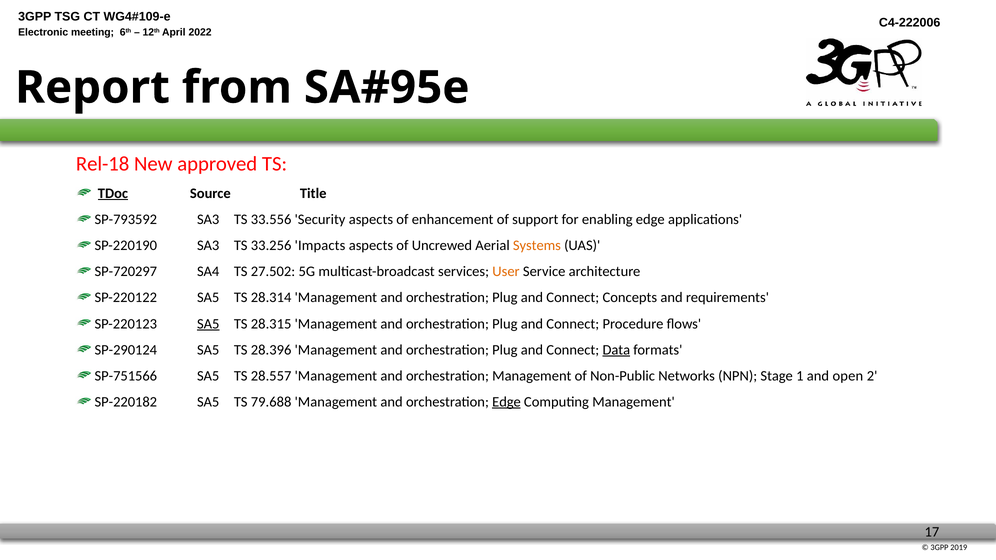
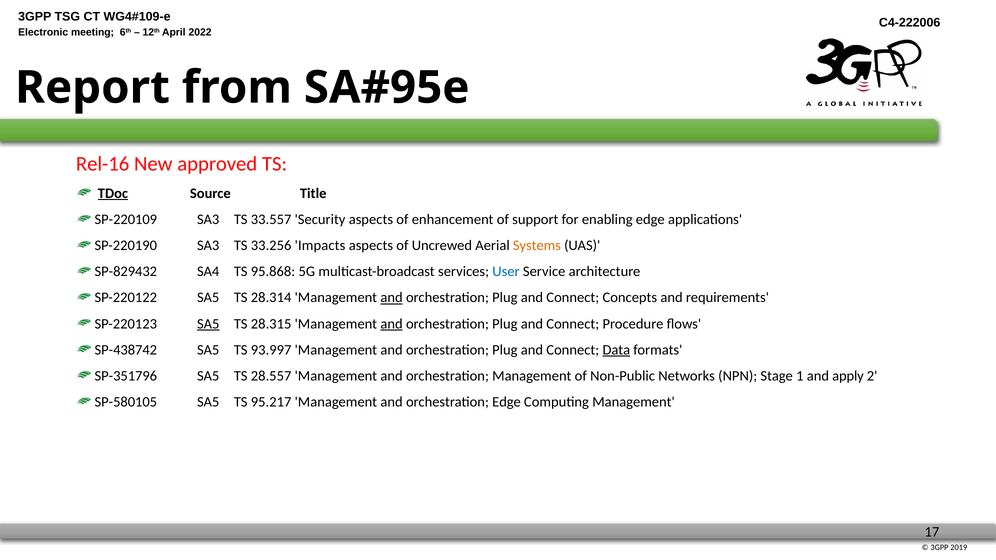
Rel-18: Rel-18 -> Rel-16
SP-793592: SP-793592 -> SP-220109
33.556: 33.556 -> 33.557
SP-720297: SP-720297 -> SP-829432
27.502: 27.502 -> 95.868
User colour: orange -> blue
and at (392, 298) underline: none -> present
and at (392, 324) underline: none -> present
SP-290124: SP-290124 -> SP-438742
28.396: 28.396 -> 93.997
SP-751566: SP-751566 -> SP-351796
open: open -> apply
SP-220182: SP-220182 -> SP-580105
79.688: 79.688 -> 95.217
Edge at (507, 402) underline: present -> none
